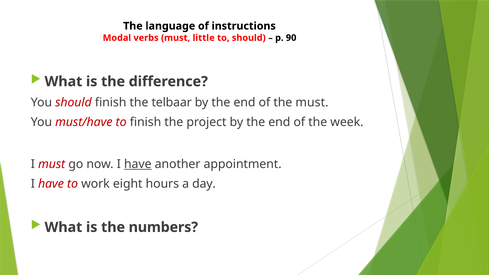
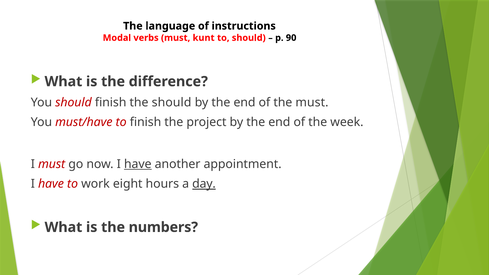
little: little -> kunt
the telbaar: telbaar -> should
day underline: none -> present
